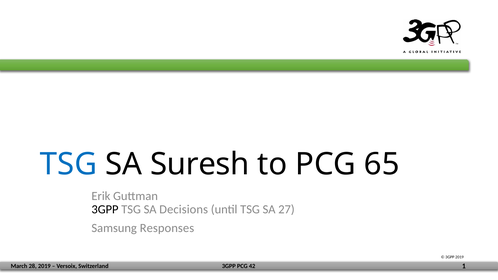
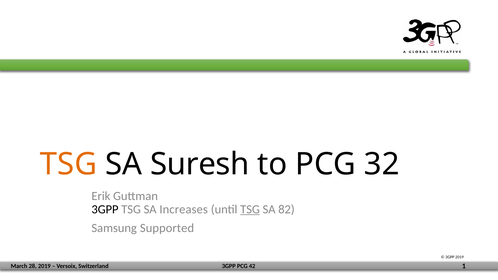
TSG at (69, 164) colour: blue -> orange
65: 65 -> 32
Decisions: Decisions -> Increases
TSG at (250, 209) underline: none -> present
27: 27 -> 82
Responses: Responses -> Supported
